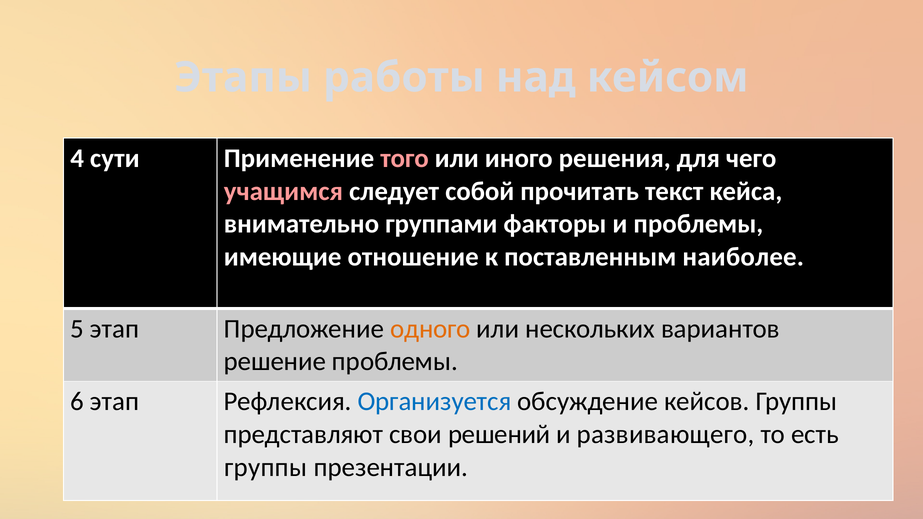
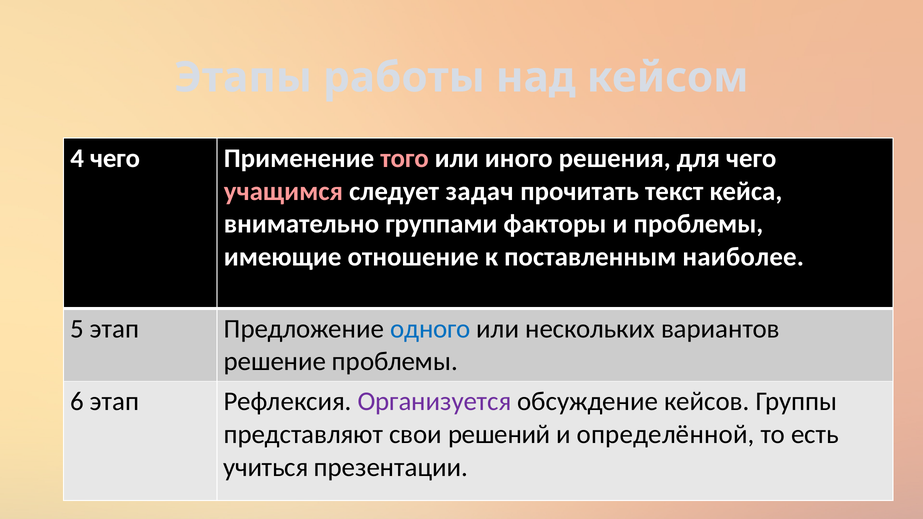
4 сути: сути -> чего
собой: собой -> задач
одного colour: orange -> blue
Организуется colour: blue -> purple
развивающего: развивающего -> определённой
группы at (266, 467): группы -> учиться
